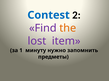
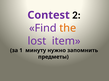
Contest colour: blue -> purple
